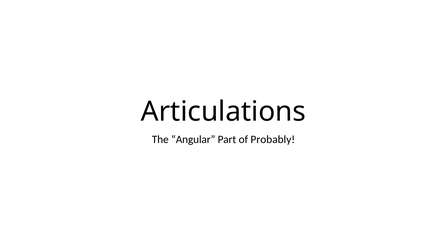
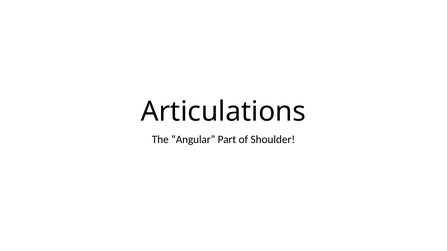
Probably: Probably -> Shoulder
